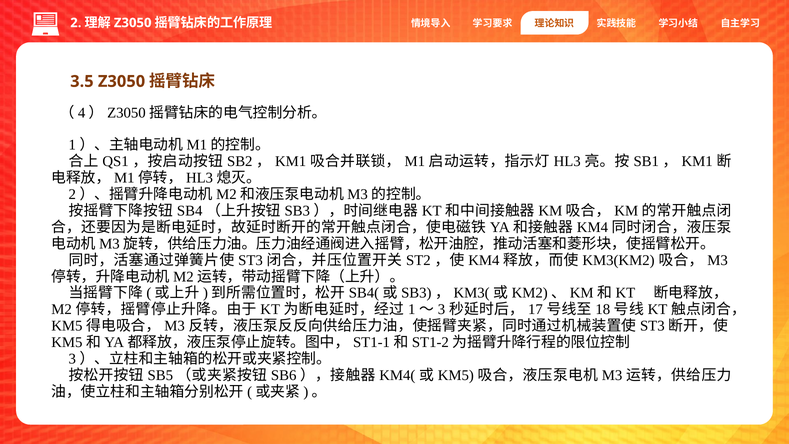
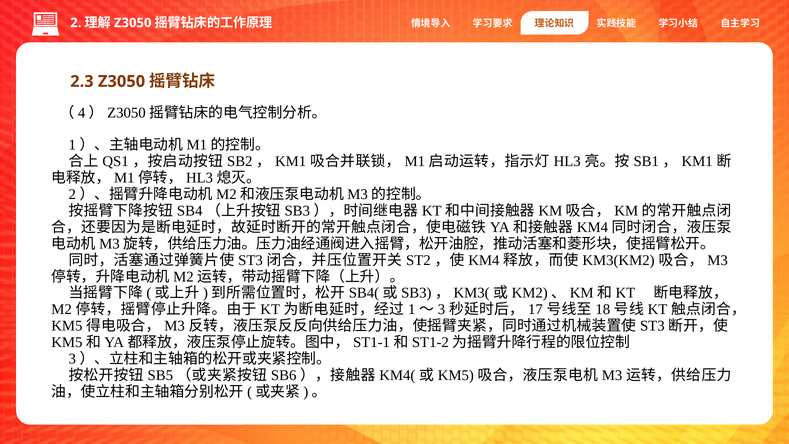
3.5: 3.5 -> 2.3
